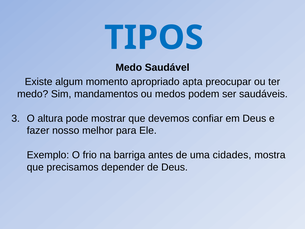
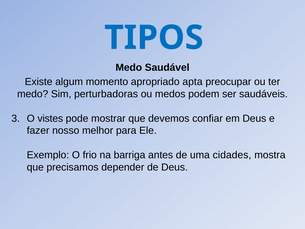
mandamentos: mandamentos -> perturbadoras
altura: altura -> vistes
